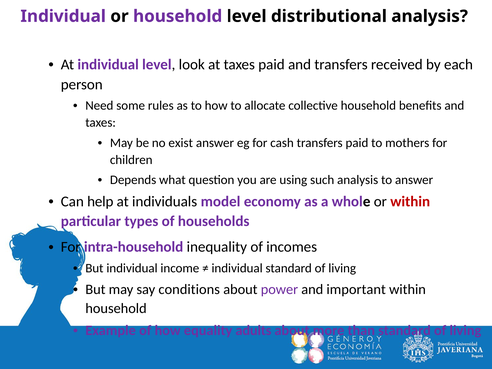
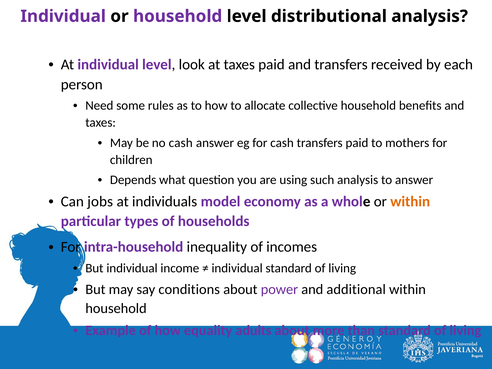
no exist: exist -> cash
help: help -> jobs
within at (410, 201) colour: red -> orange
important: important -> additional
